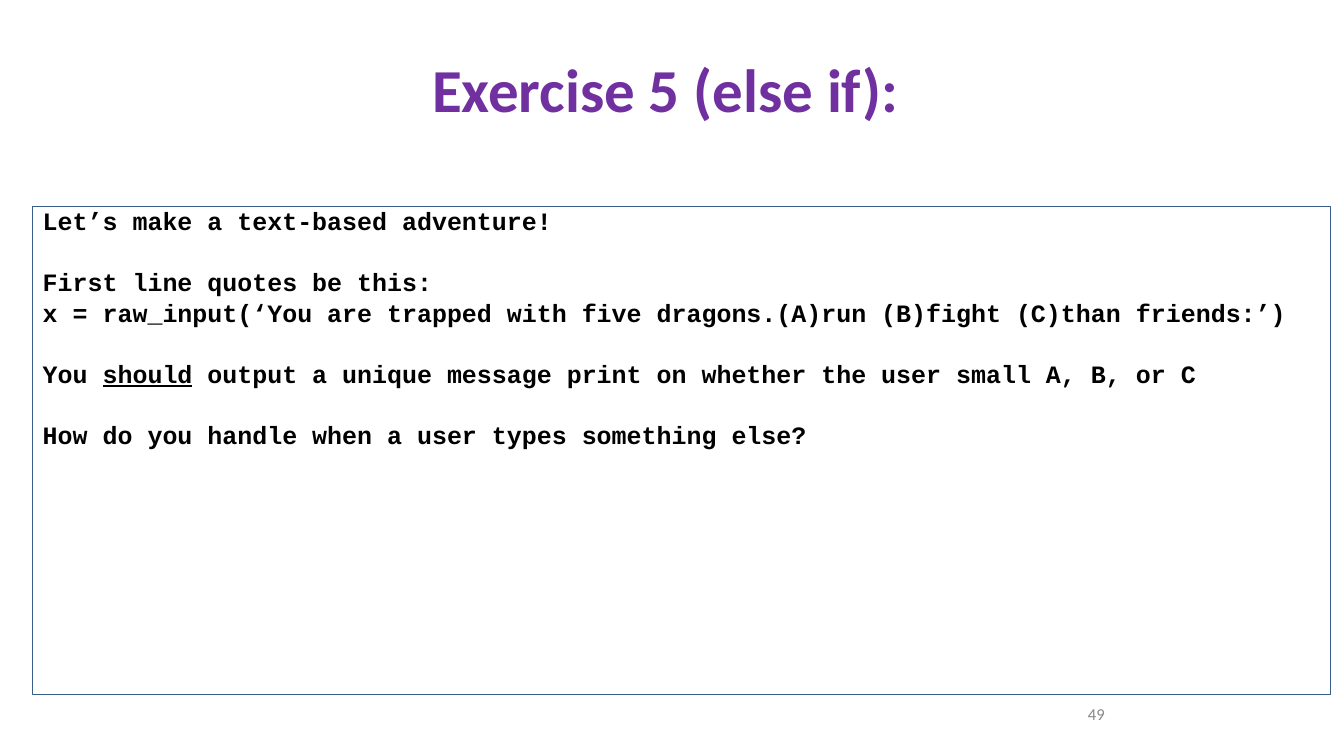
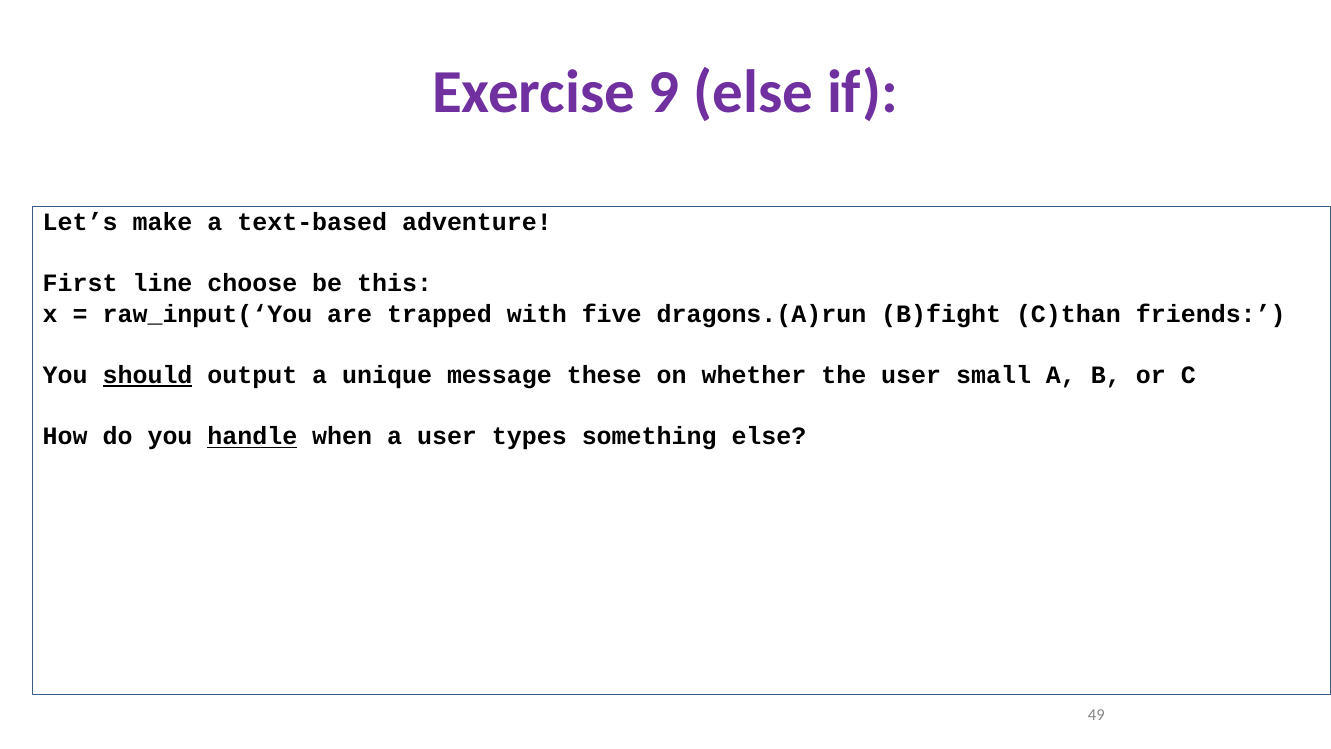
5: 5 -> 9
quotes: quotes -> choose
print: print -> these
handle underline: none -> present
